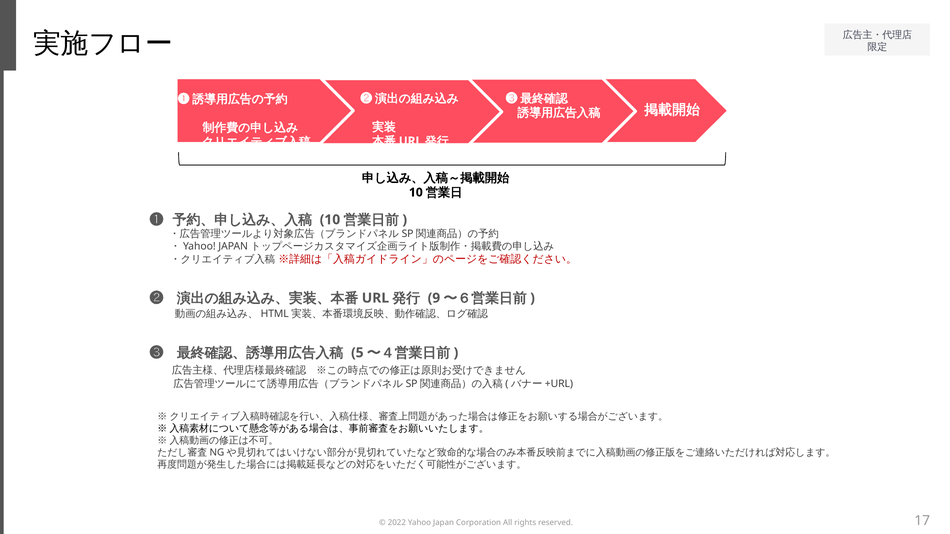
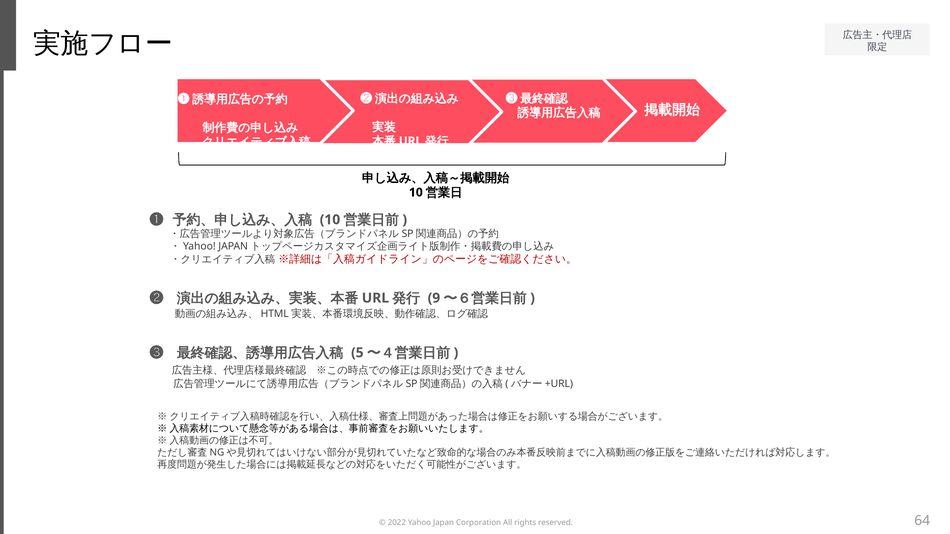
17: 17 -> 64
